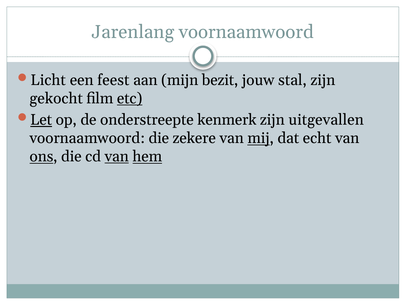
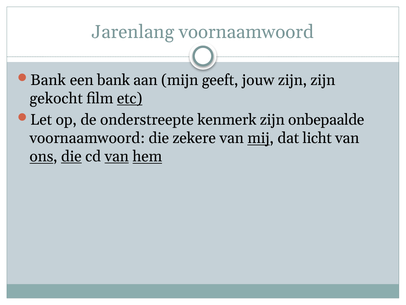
Licht at (48, 80): Licht -> Bank
een feest: feest -> bank
bezit: bezit -> geeft
jouw stal: stal -> zijn
Let underline: present -> none
uitgevallen: uitgevallen -> onbepaalde
echt: echt -> licht
die at (71, 156) underline: none -> present
